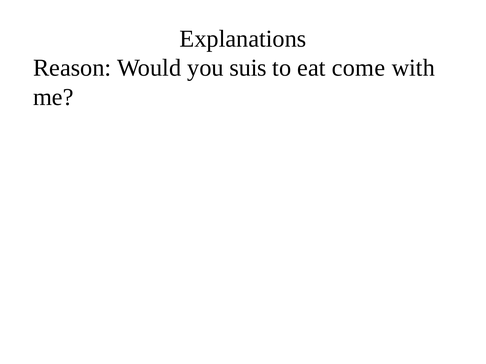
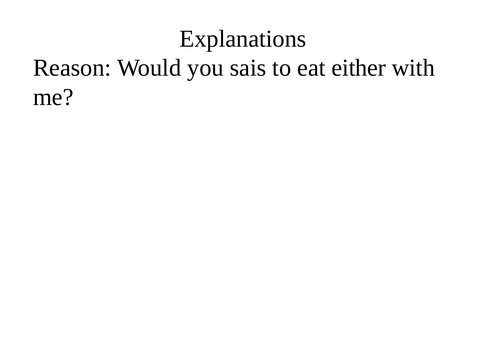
suis: suis -> sais
come: come -> either
